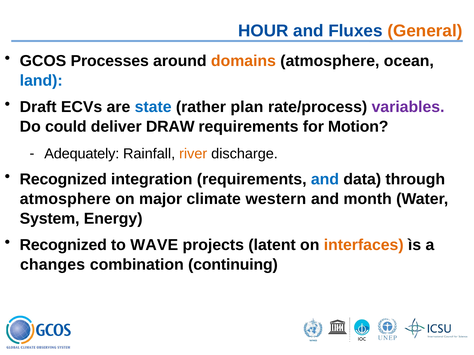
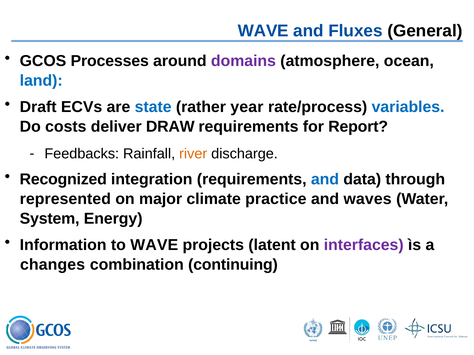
HOUR at (263, 31): HOUR -> WAVE
General colour: orange -> black
domains colour: orange -> purple
plan: plan -> year
variables colour: purple -> blue
could: could -> costs
Motion: Motion -> Report
Adequately: Adequately -> Feedbacks
atmosphere at (65, 199): atmosphere -> represented
western: western -> practice
month: month -> waves
Recognized at (63, 245): Recognized -> Information
interfaces colour: orange -> purple
